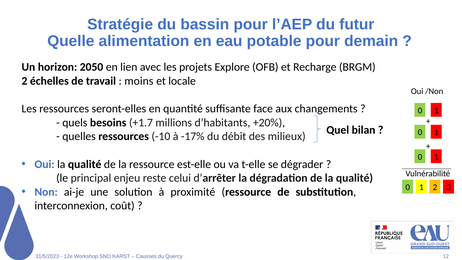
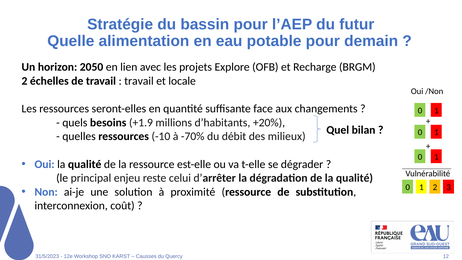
moins at (139, 81): moins -> travail
+1.7: +1.7 -> +1.9
-17%: -17% -> -70%
